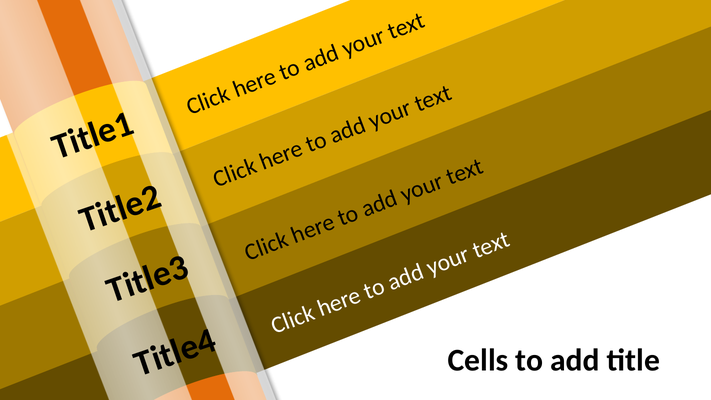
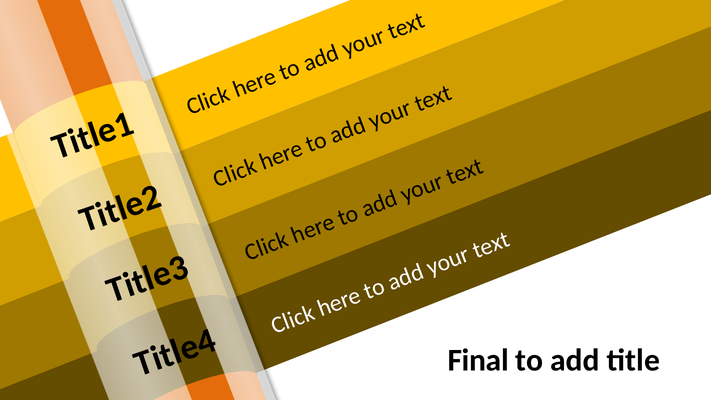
Cells: Cells -> Final
